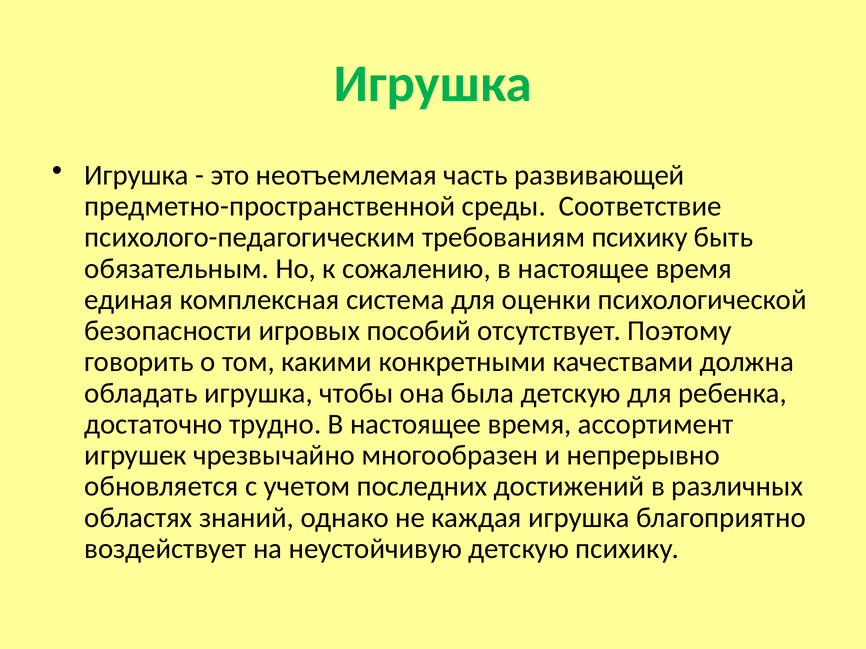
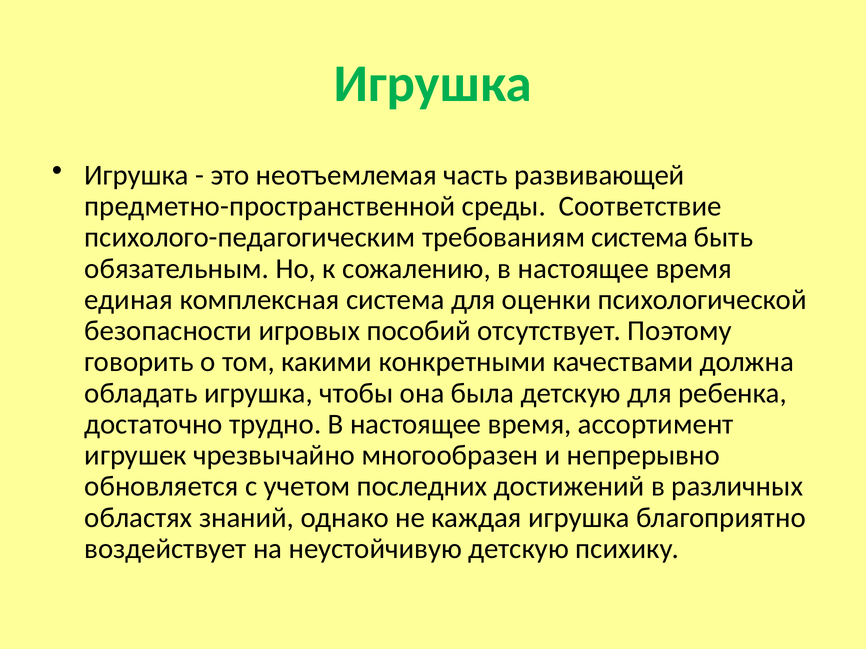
требованиям психику: психику -> система
